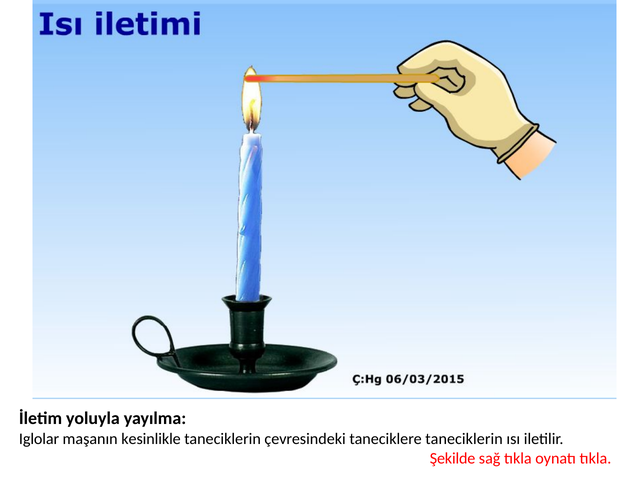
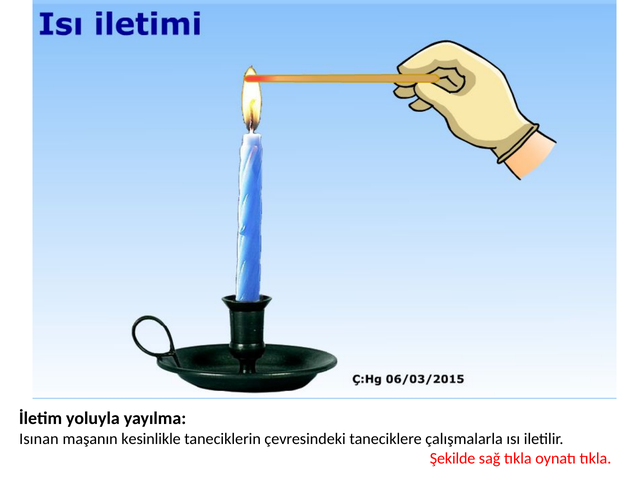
Iglolar: Iglolar -> Isınan
taneciklere taneciklerin: taneciklerin -> çalışmalarla
